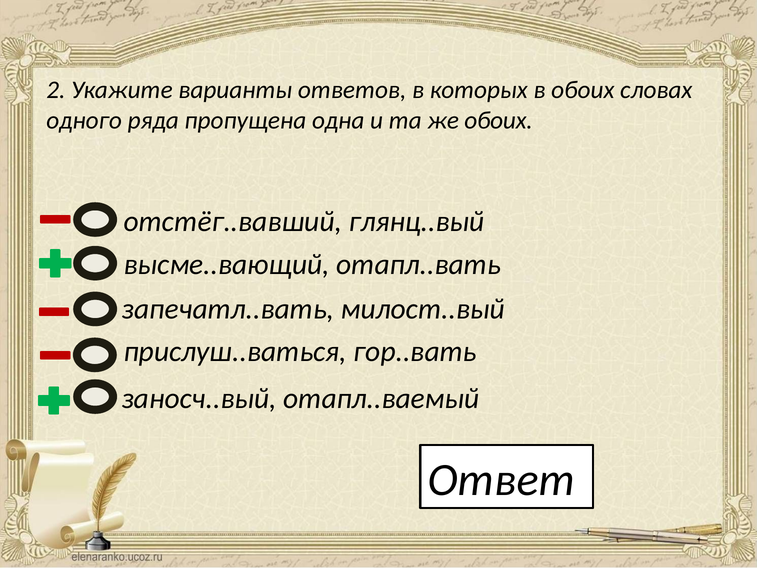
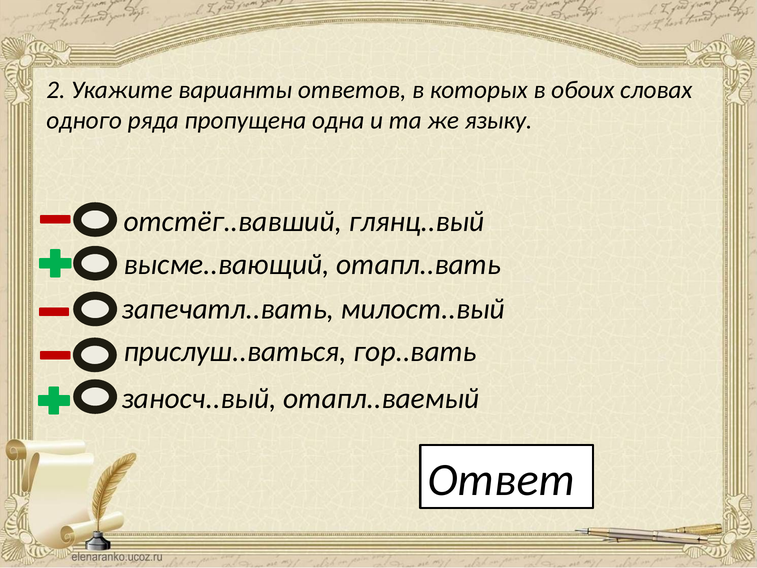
же обоих: обоих -> языку
